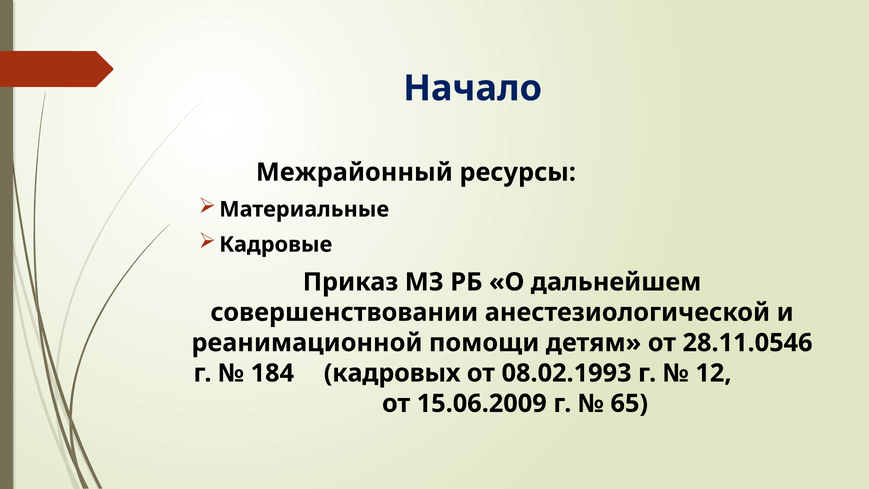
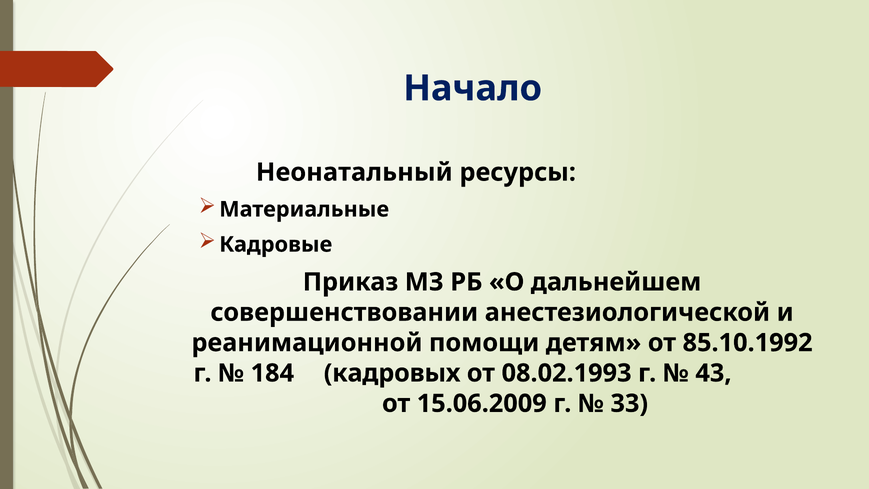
Межрайонный: Межрайонный -> Неонатальный
28.11.0546: 28.11.0546 -> 85.10.1992
12: 12 -> 43
65: 65 -> 33
